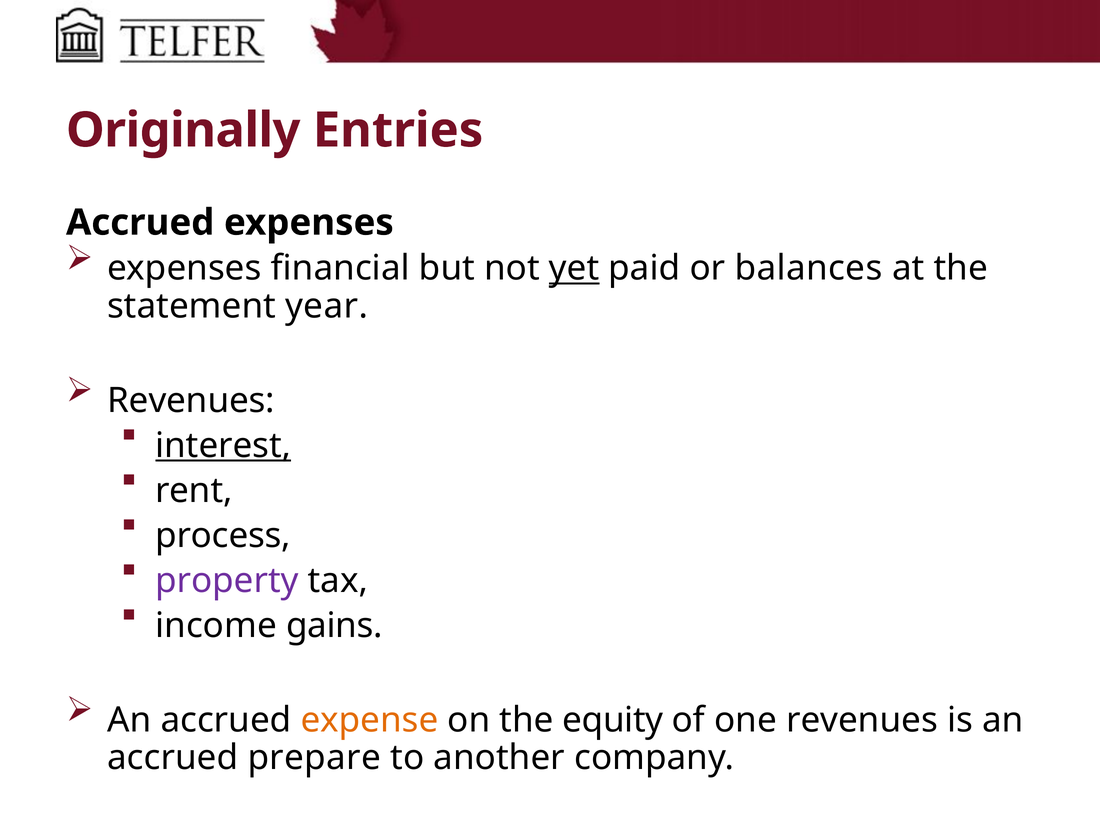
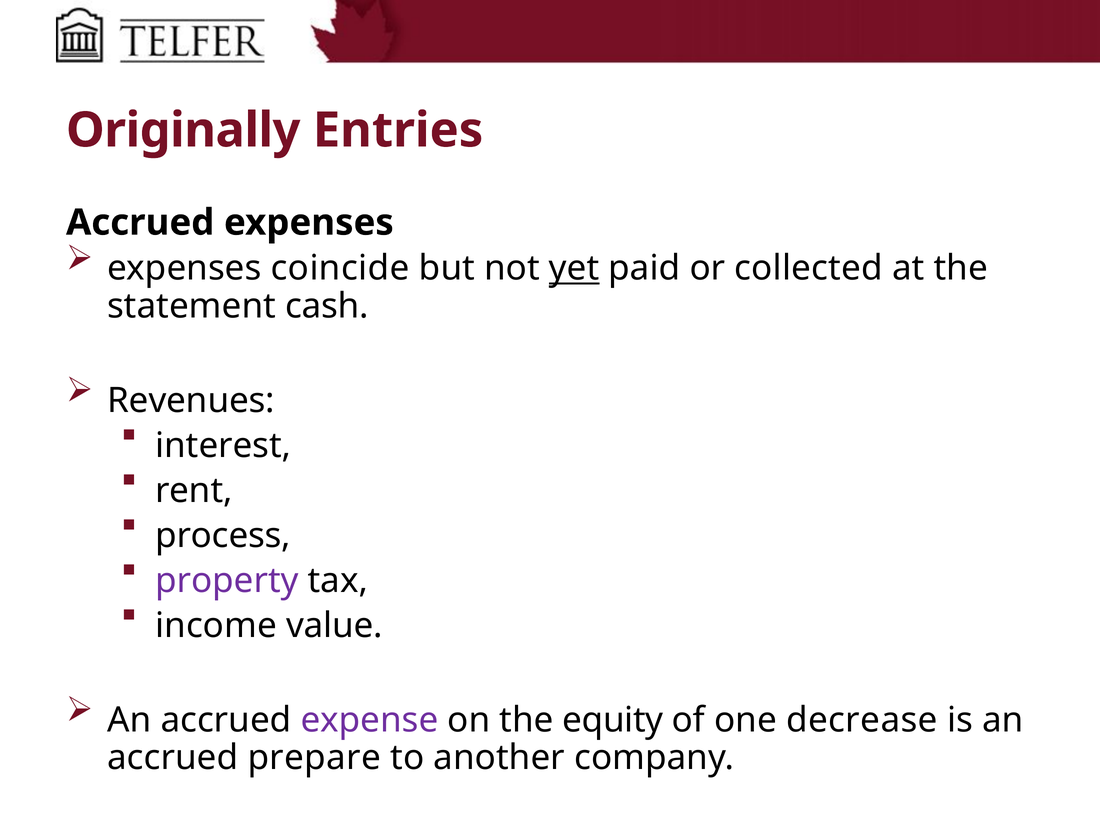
financial: financial -> coincide
balances: balances -> collected
year: year -> cash
interest underline: present -> none
gains: gains -> value
expense colour: orange -> purple
one revenues: revenues -> decrease
